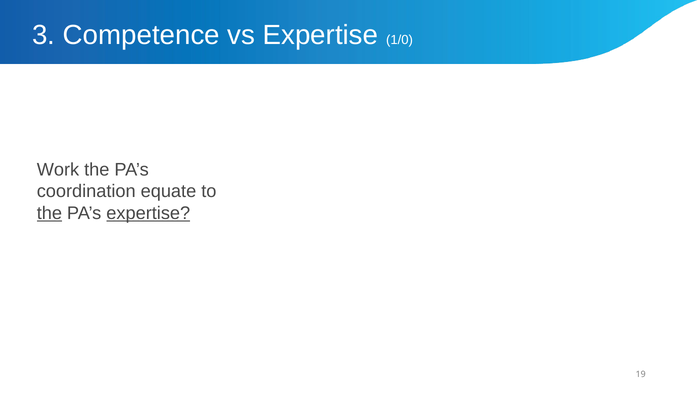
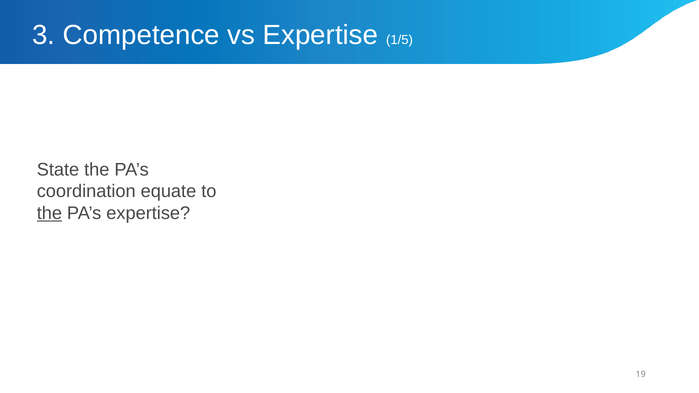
1/0: 1/0 -> 1/5
Work: Work -> State
expertise at (148, 213) underline: present -> none
